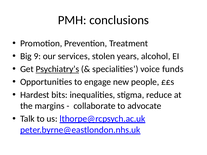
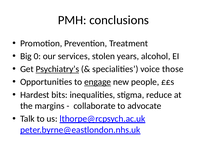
9: 9 -> 0
funds: funds -> those
engage underline: none -> present
